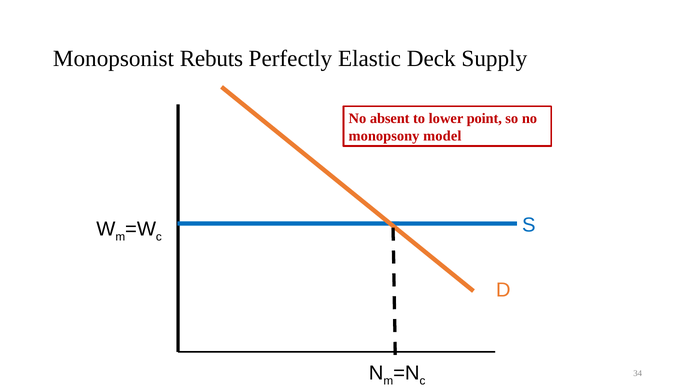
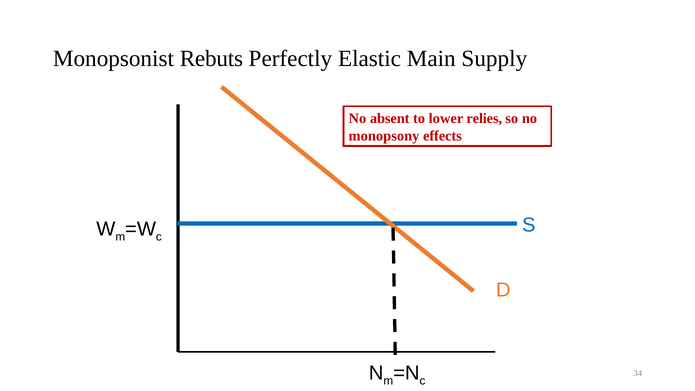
Deck: Deck -> Main
point: point -> relies
model: model -> effects
